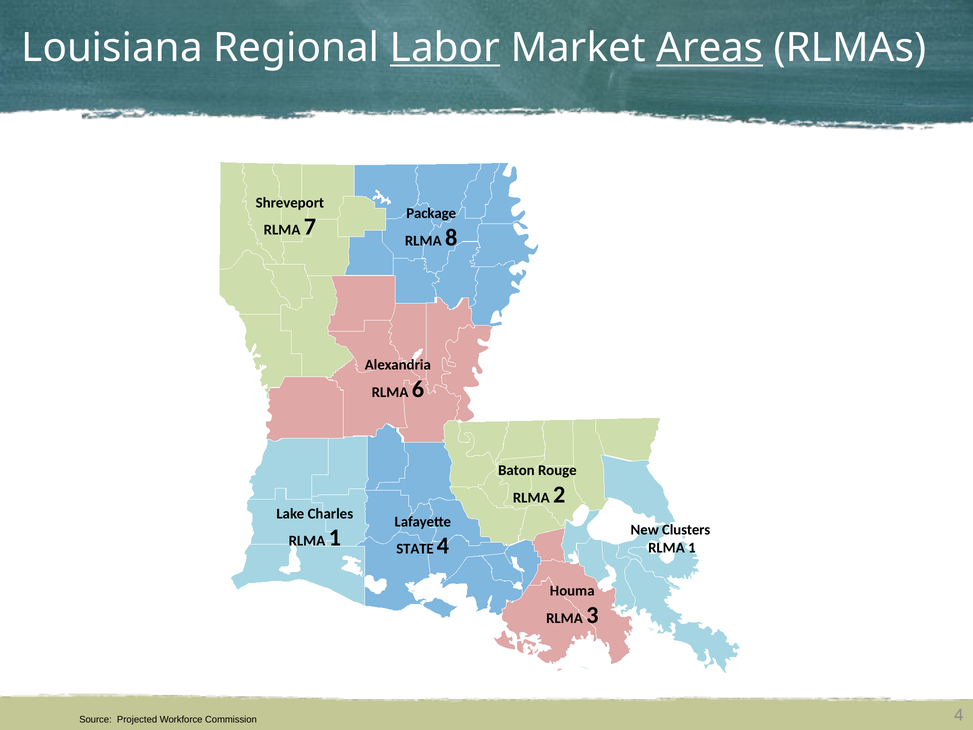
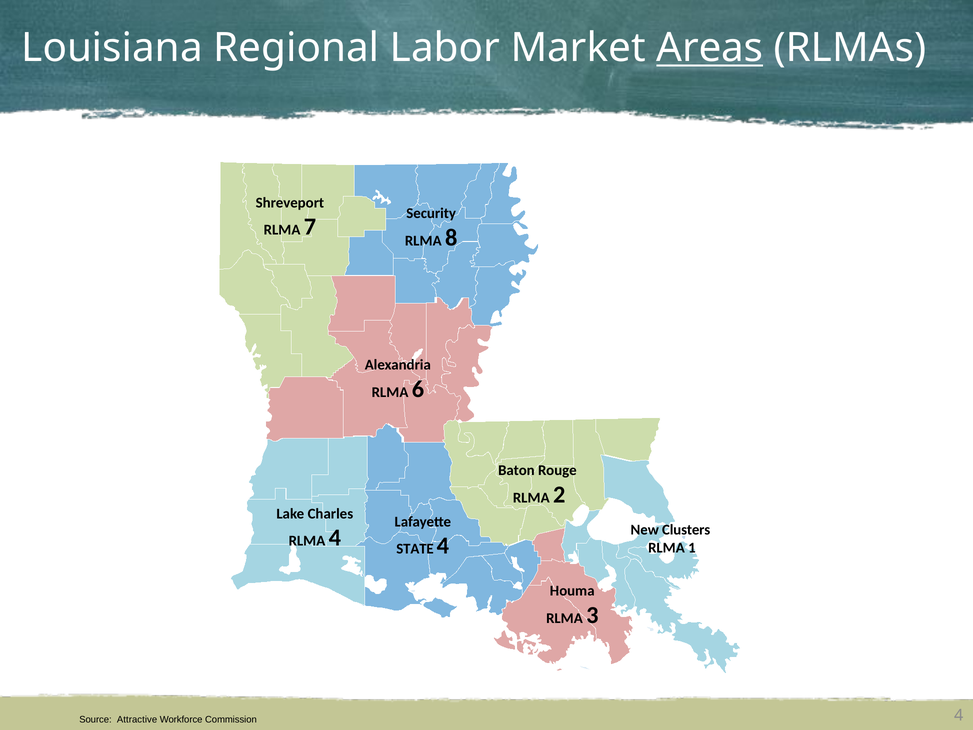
Labor underline: present -> none
Package: Package -> Security
1 at (335, 538): 1 -> 4
Projected: Projected -> Attractive
